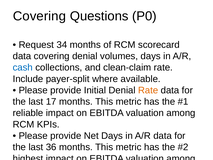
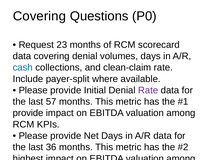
34: 34 -> 23
Rate at (148, 90) colour: orange -> purple
17: 17 -> 57
reliable at (28, 113): reliable -> provide
